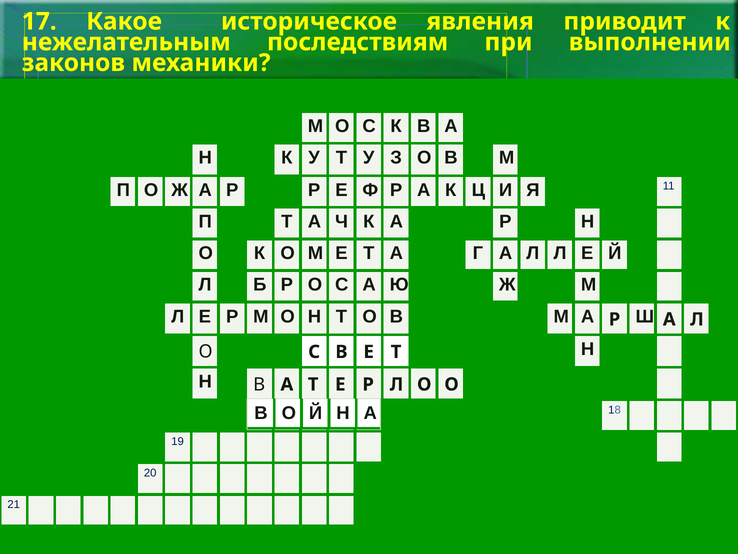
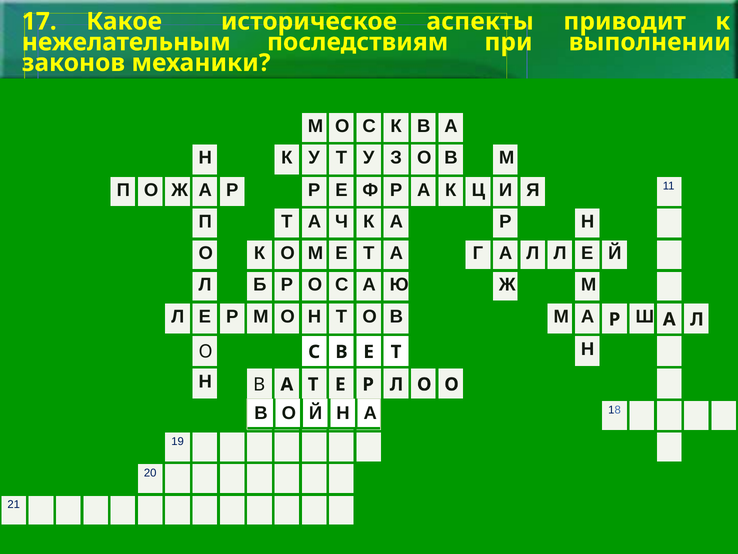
явления: явления -> аспекты
